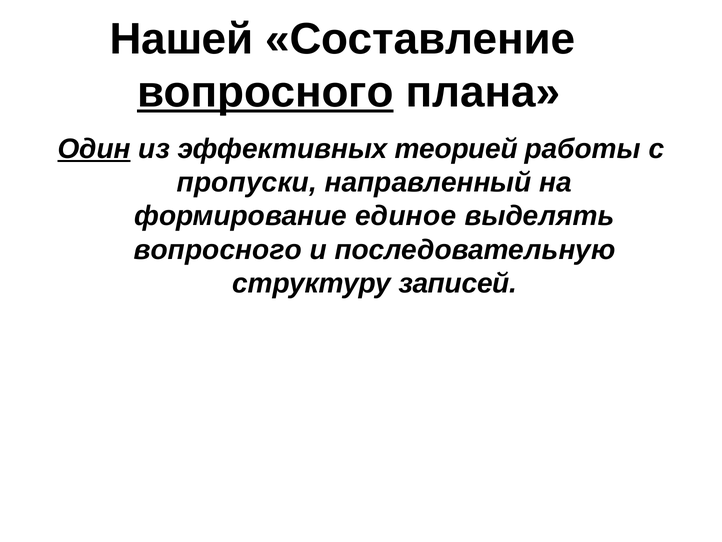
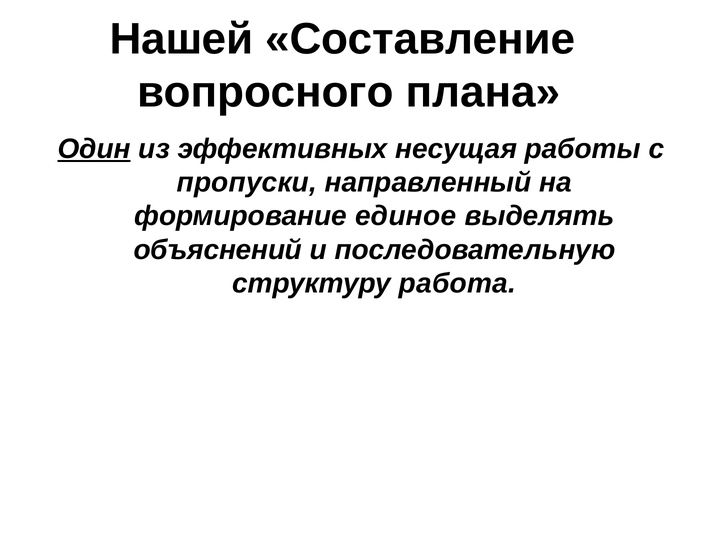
вопросного at (265, 92) underline: present -> none
теорией: теорией -> несущая
вопросного at (218, 250): вопросного -> объяснений
записей: записей -> работа
